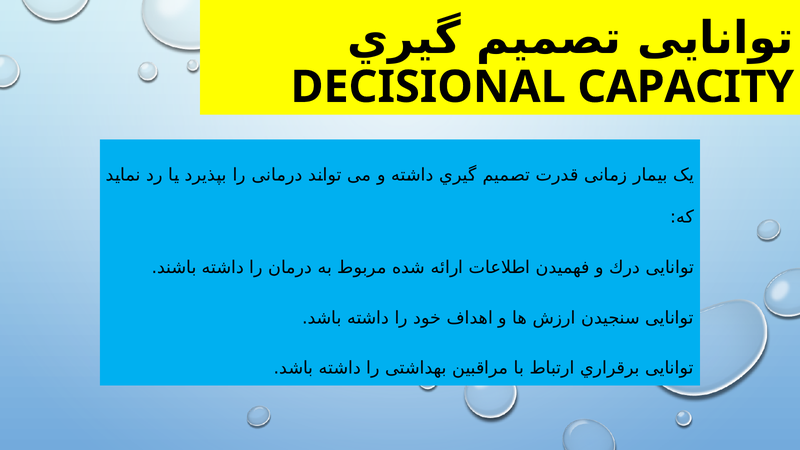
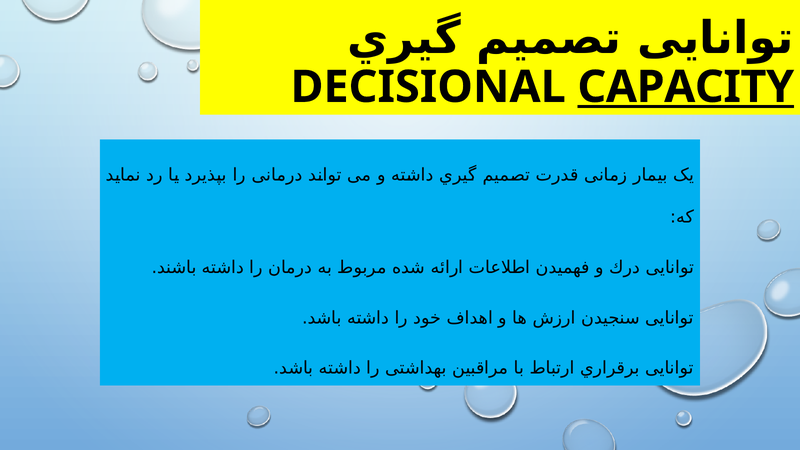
CAPACITY underline: none -> present
